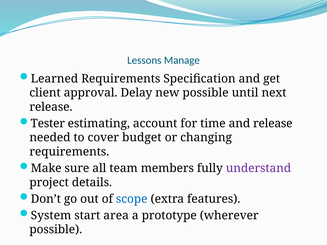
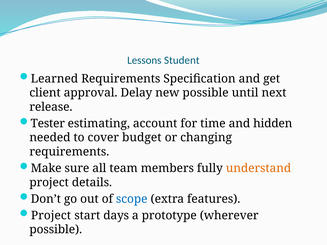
Manage: Manage -> Student
and release: release -> hidden
understand colour: purple -> orange
System at (51, 216): System -> Project
area: area -> days
